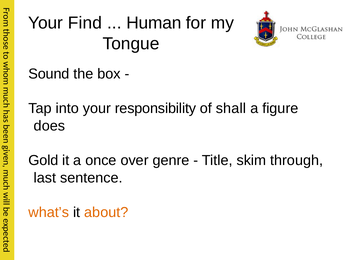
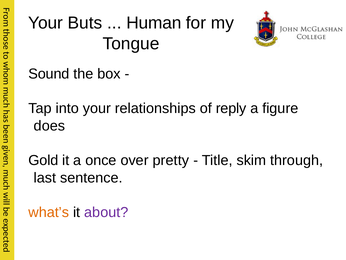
Find: Find -> Buts
responsibility: responsibility -> relationships
shall: shall -> reply
genre: genre -> pretty
about colour: orange -> purple
